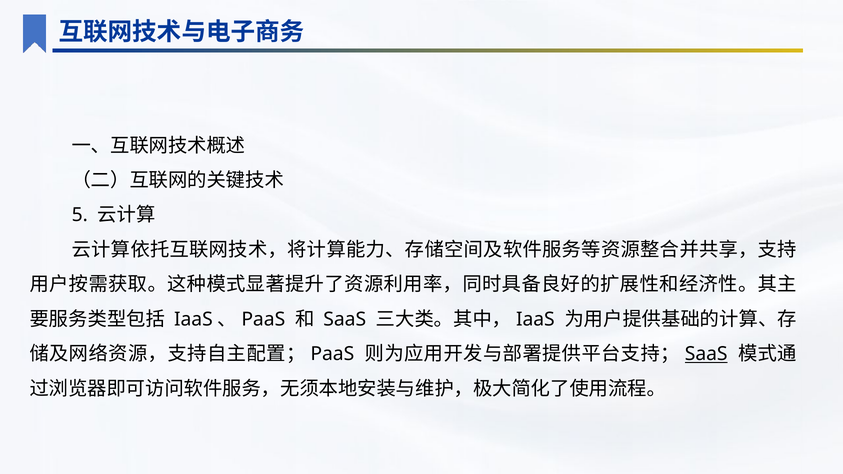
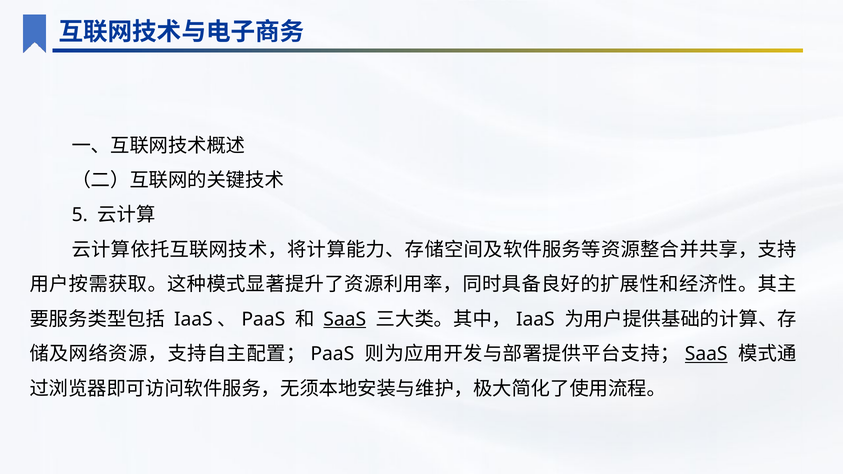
SaaS at (345, 319) underline: none -> present
